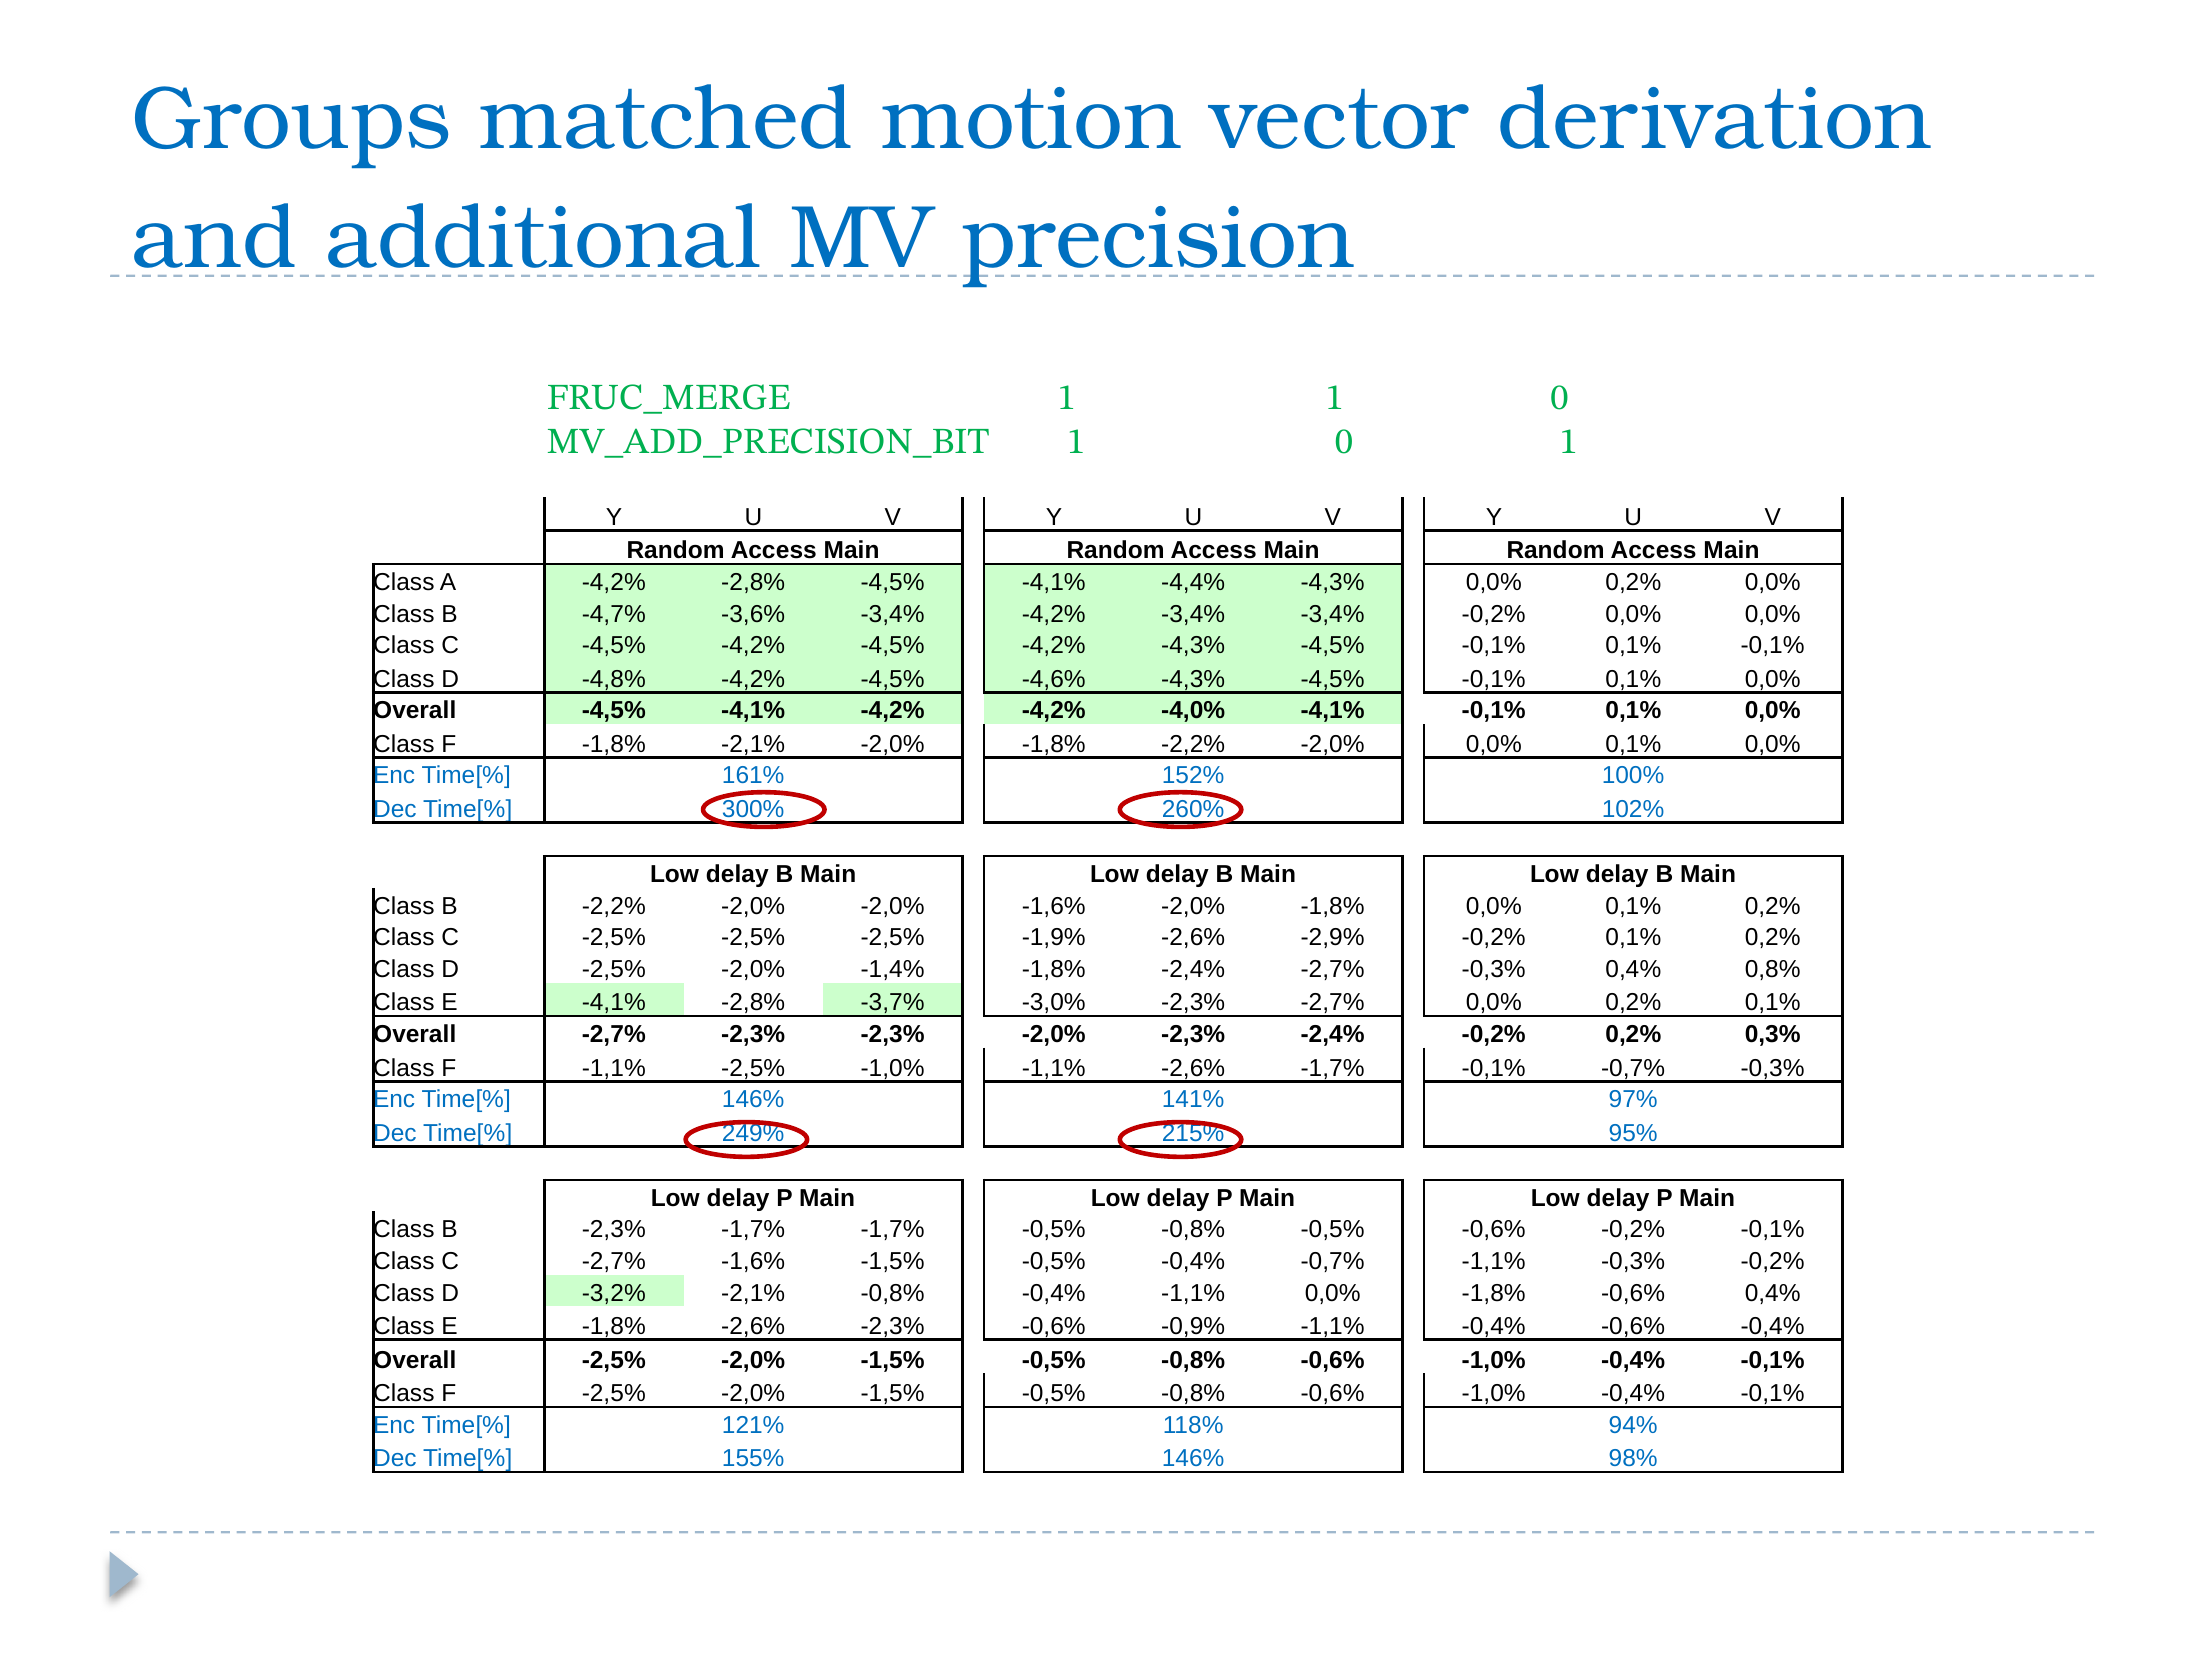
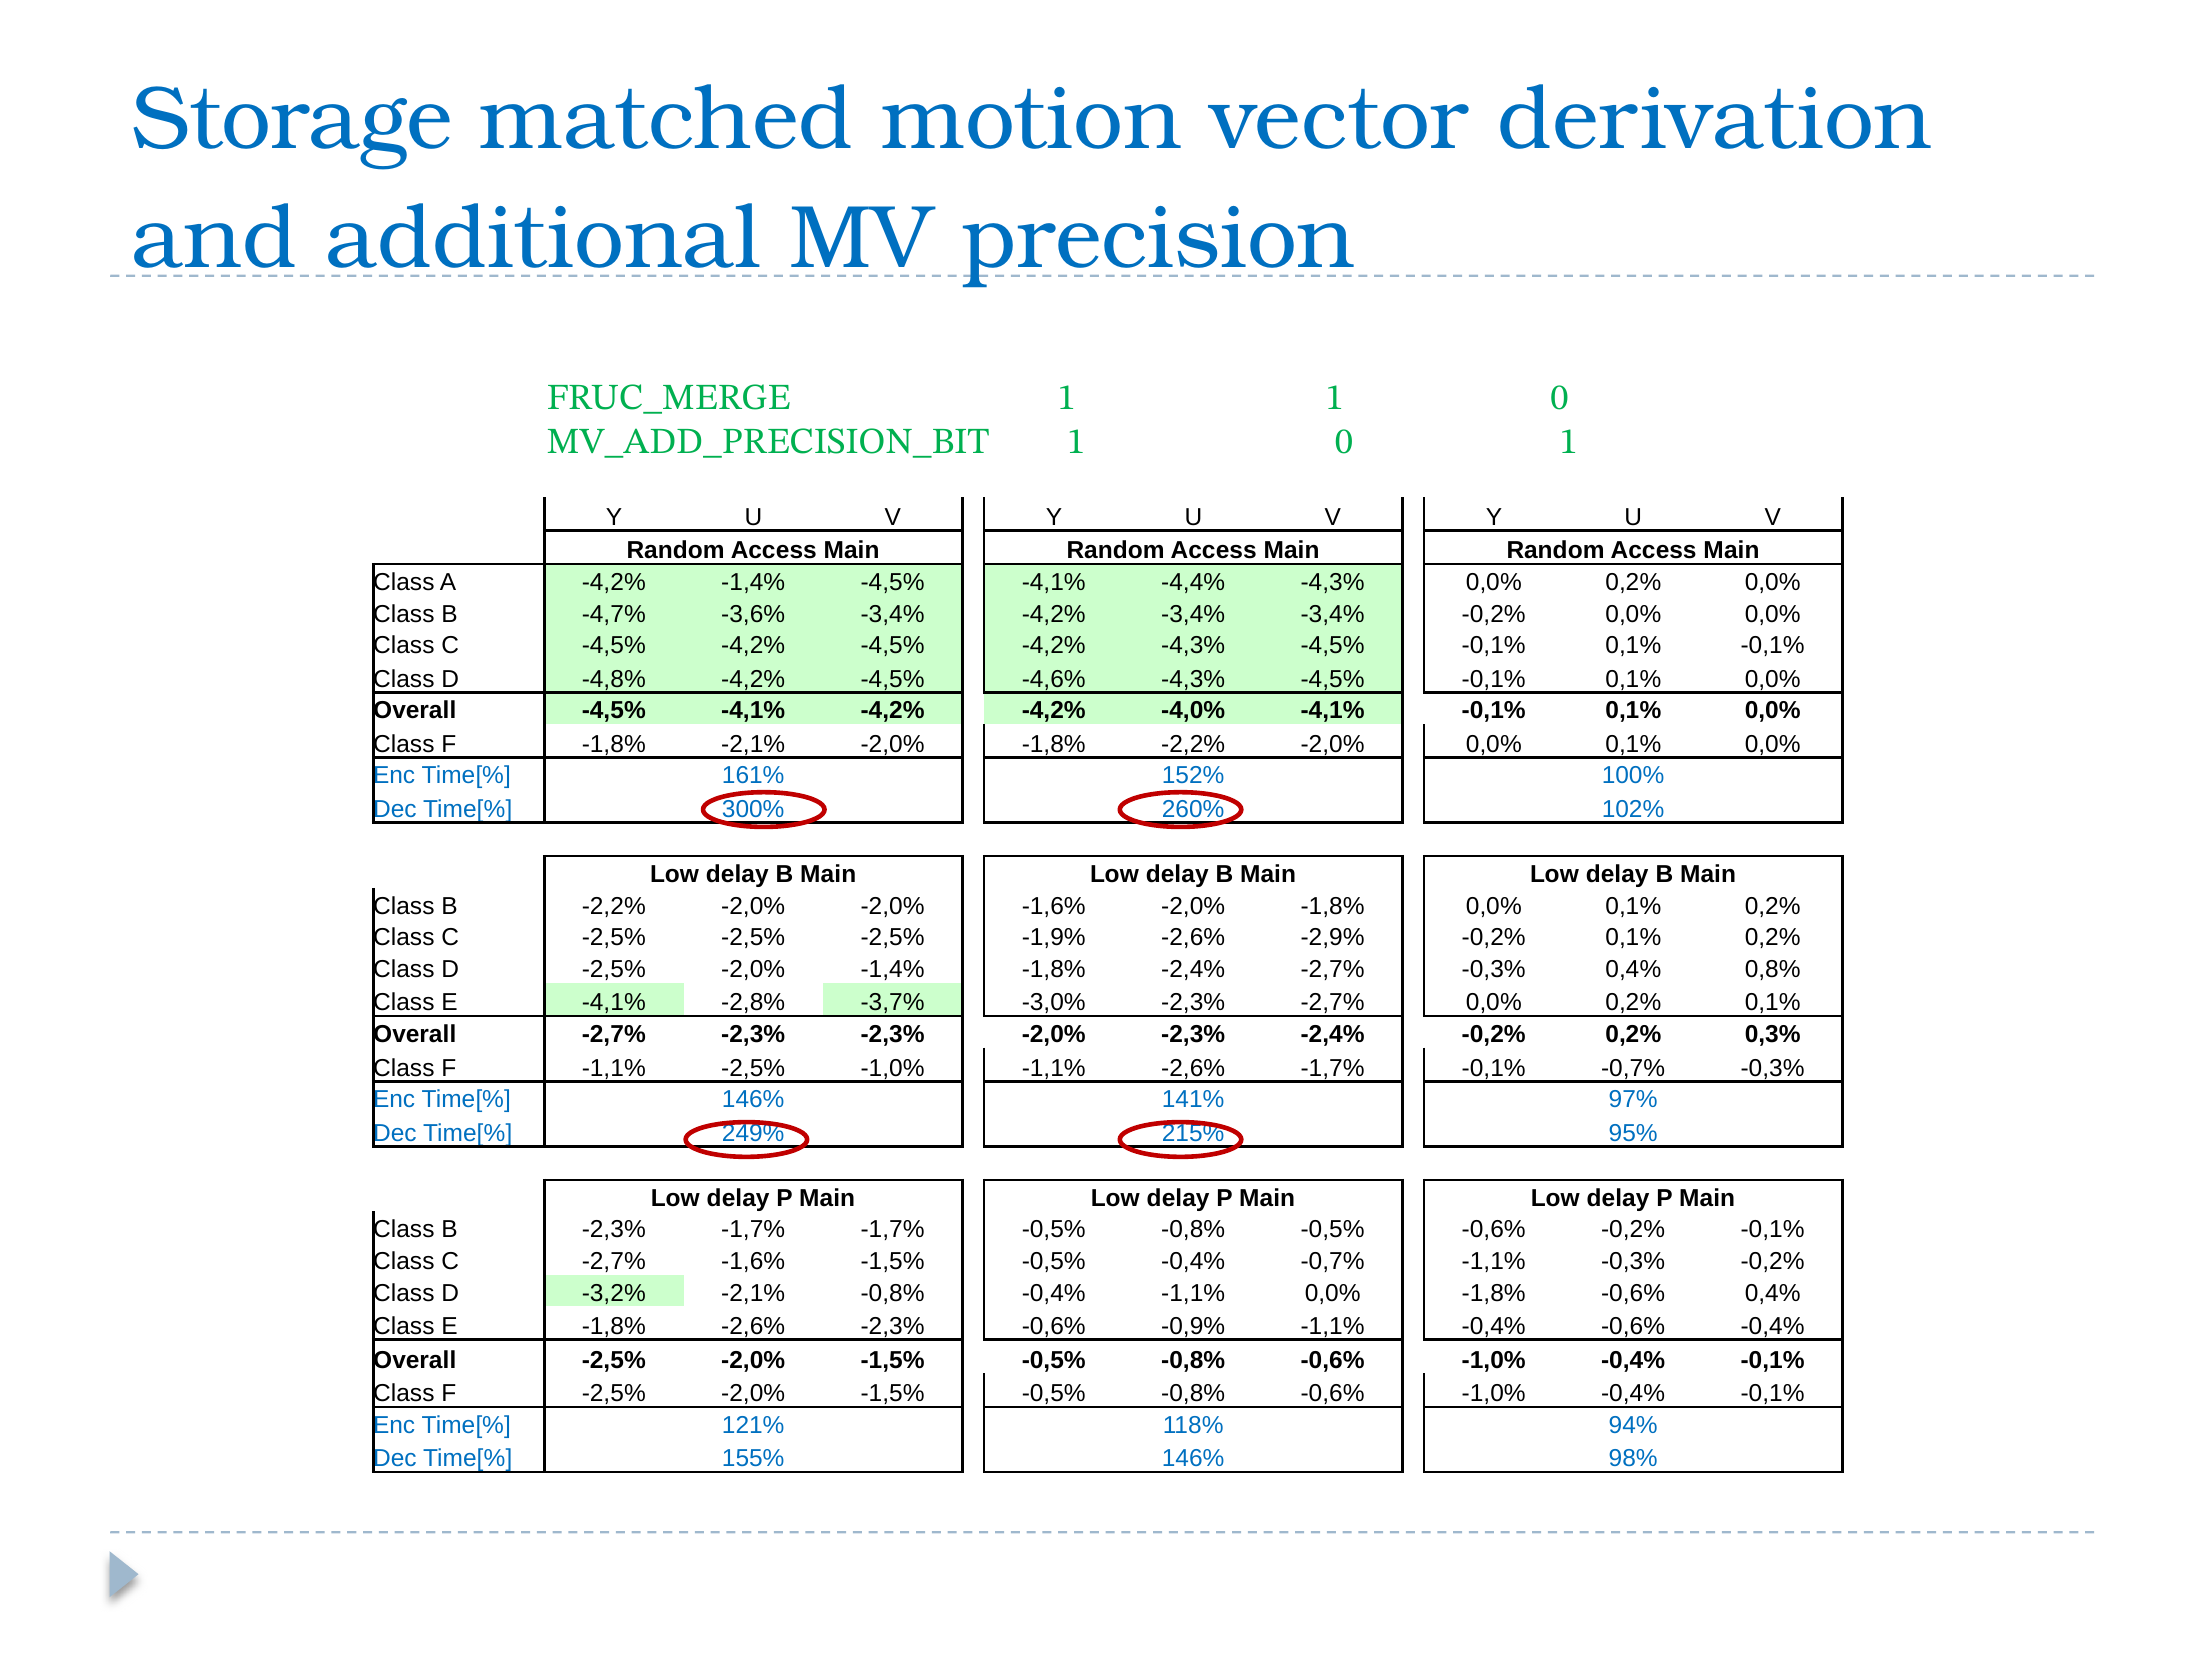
Groups: Groups -> Storage
-4,2% -2,8%: -2,8% -> -1,4%
